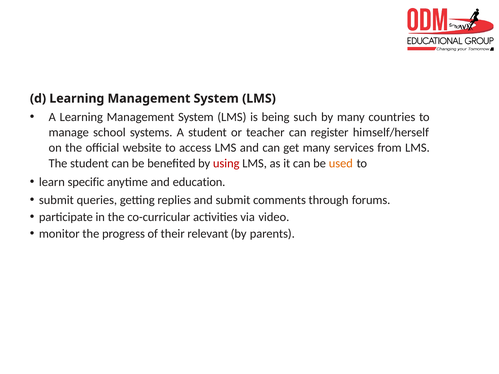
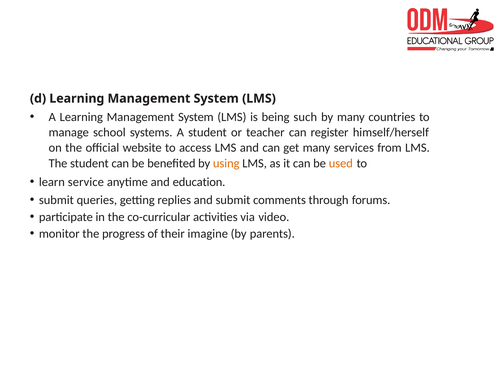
using colour: red -> orange
specific: specific -> service
relevant: relevant -> imagine
